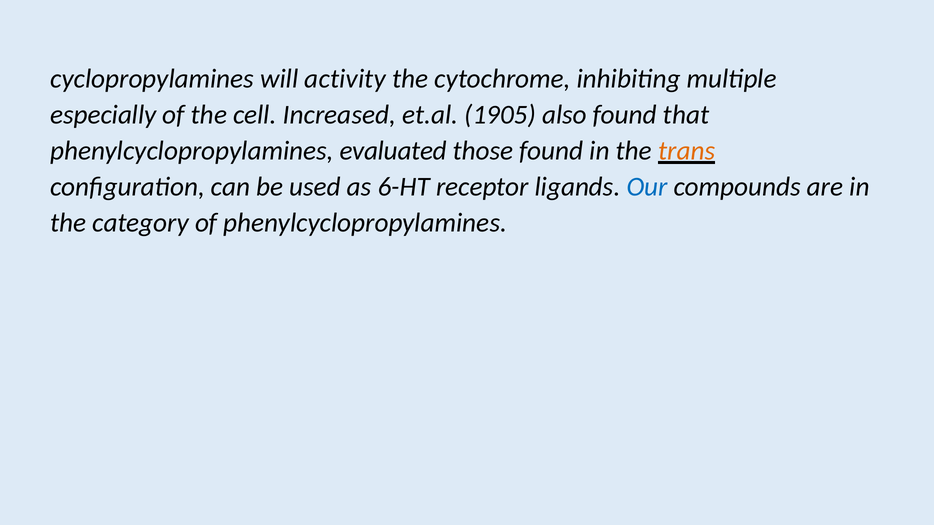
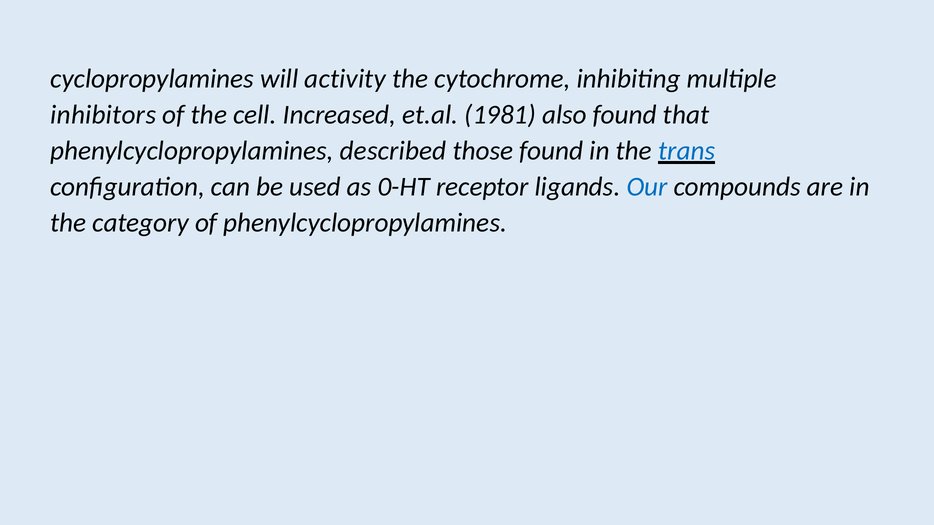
especially: especially -> inhibitors
1905: 1905 -> 1981
evaluated: evaluated -> described
trans colour: orange -> blue
6-HT: 6-HT -> 0-HT
